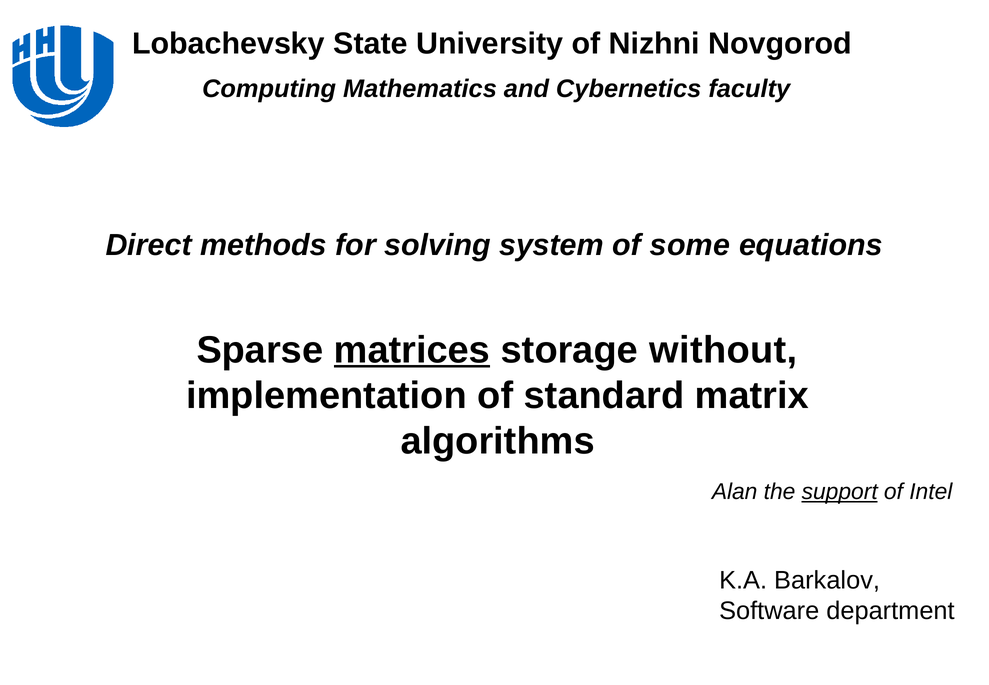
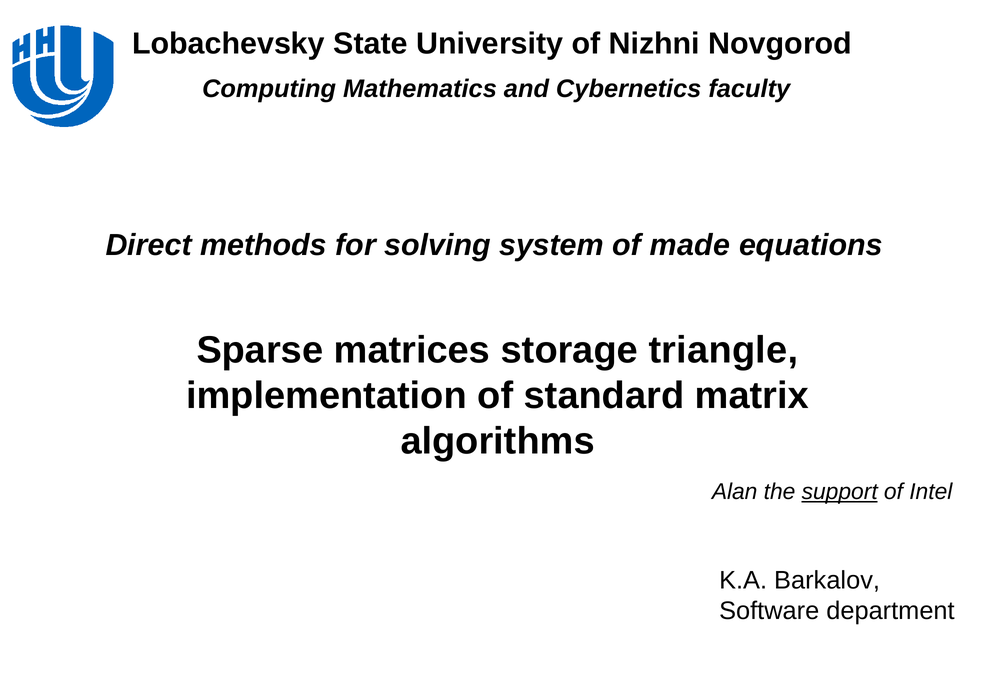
some: some -> made
matrices underline: present -> none
without: without -> triangle
